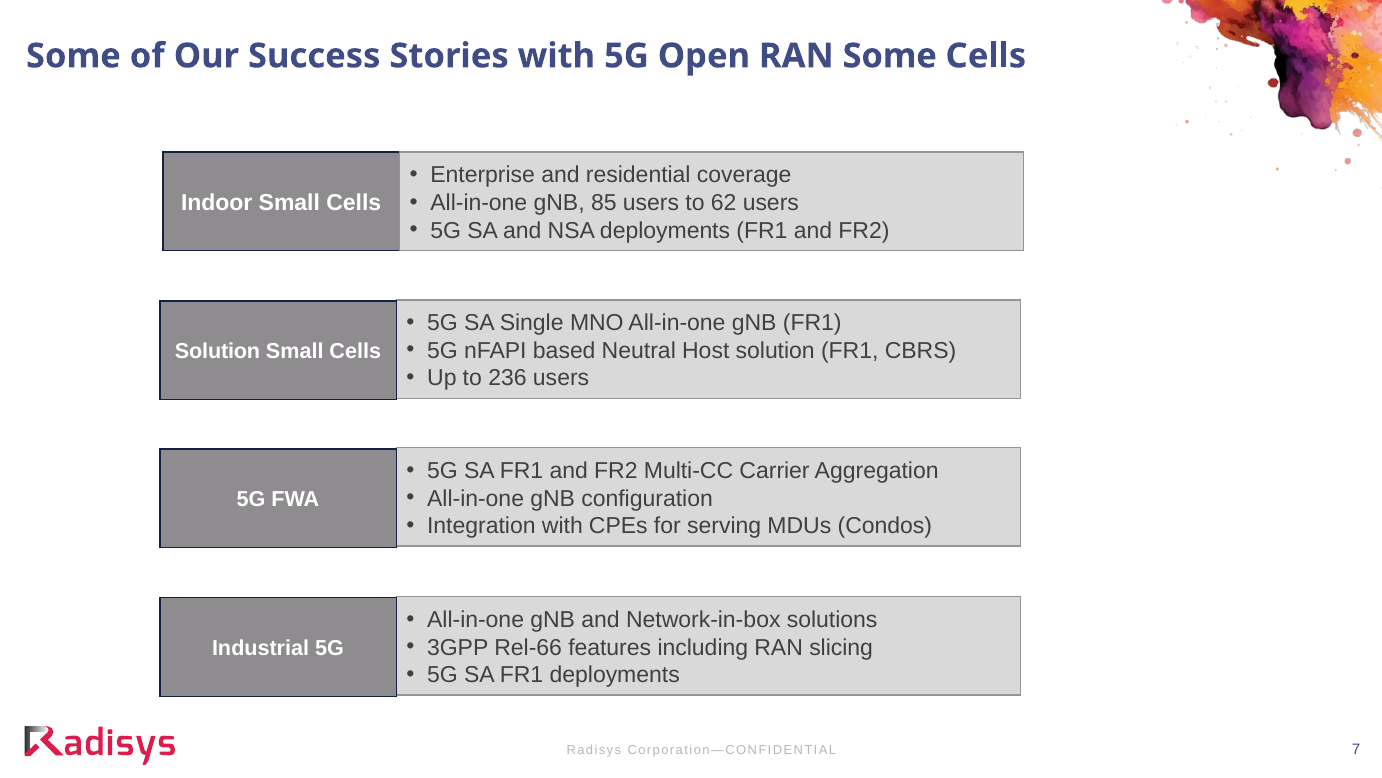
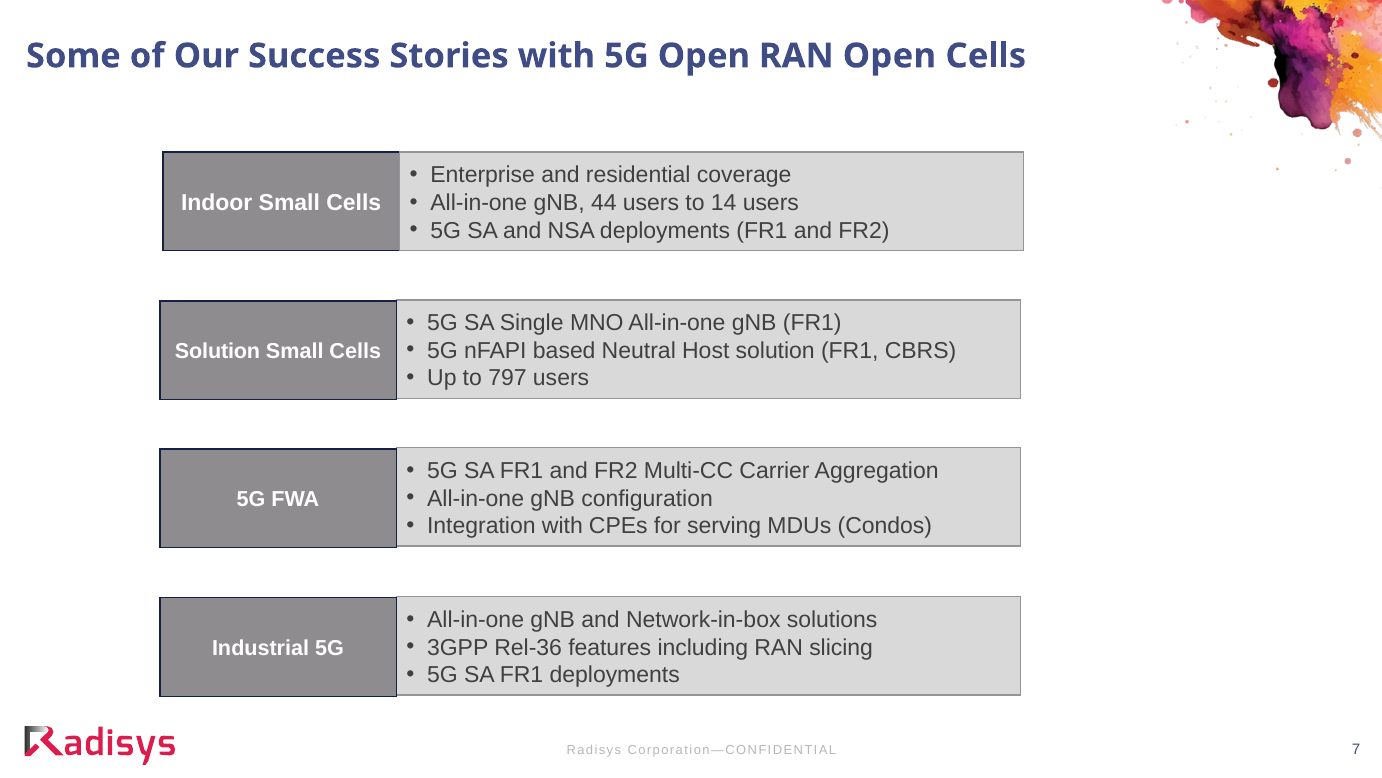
RAN Some: Some -> Open
85: 85 -> 44
62: 62 -> 14
236: 236 -> 797
Rel-66: Rel-66 -> Rel-36
